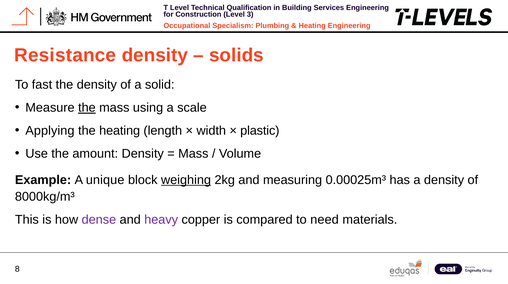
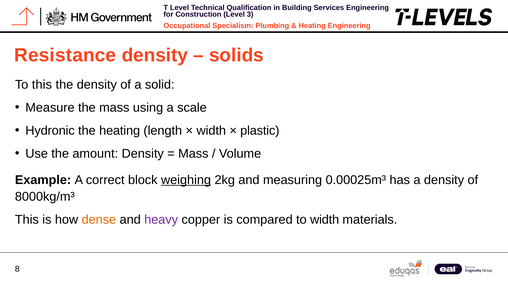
To fast: fast -> this
the at (87, 108) underline: present -> none
Applying: Applying -> Hydronic
unique: unique -> correct
dense colour: purple -> orange
to need: need -> width
